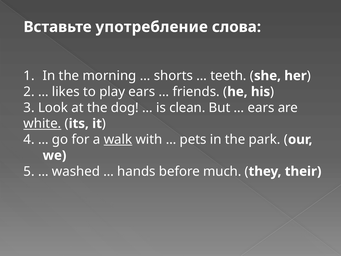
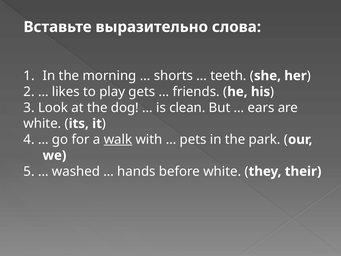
употребление: употребление -> выразительно
play ears: ears -> gets
white at (42, 123) underline: present -> none
before much: much -> white
